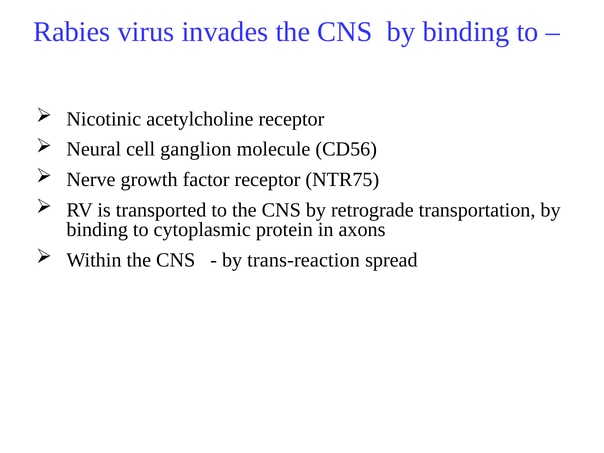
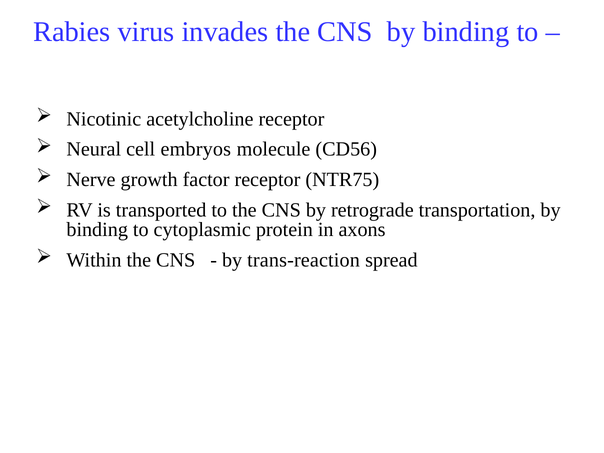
ganglion: ganglion -> embryos
